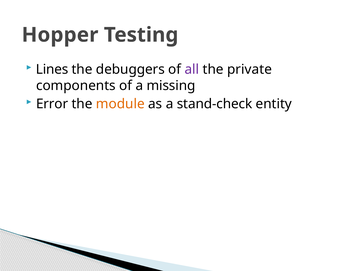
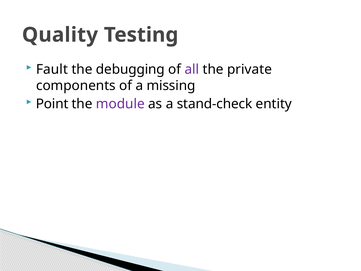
Hopper: Hopper -> Quality
Lines: Lines -> Fault
debuggers: debuggers -> debugging
Error: Error -> Point
module colour: orange -> purple
